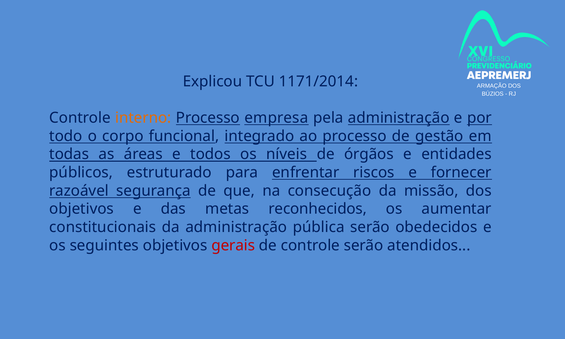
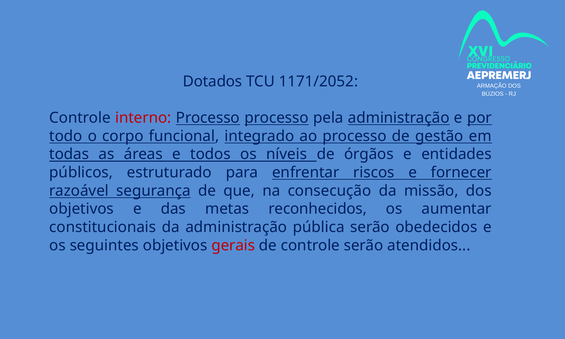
Explicou: Explicou -> Dotados
1171/2014: 1171/2014 -> 1171/2052
interno colour: orange -> red
Processo empresa: empresa -> processo
